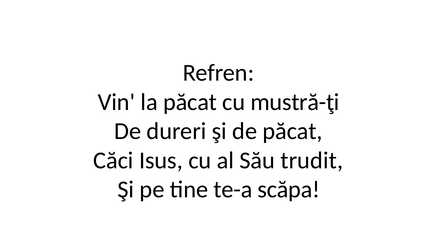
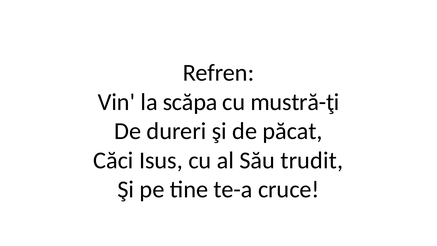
la păcat: păcat -> scăpa
scăpa: scăpa -> cruce
